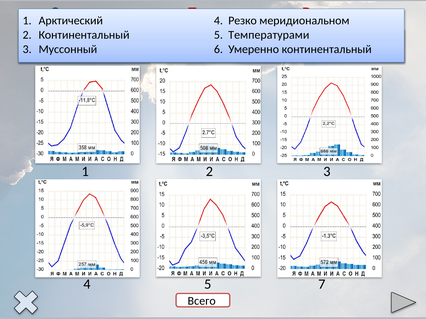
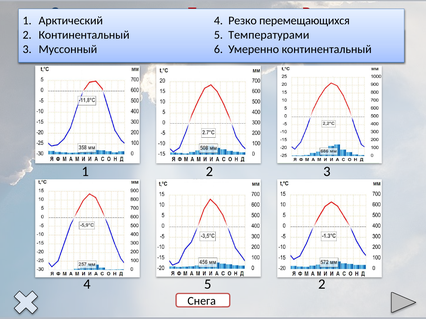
меридиональном: меридиональном -> перемещающихся
5 7: 7 -> 2
Всего: Всего -> Снега
